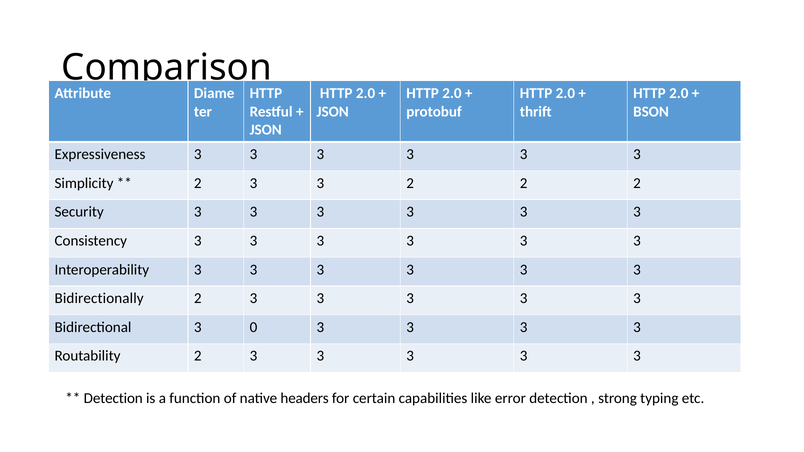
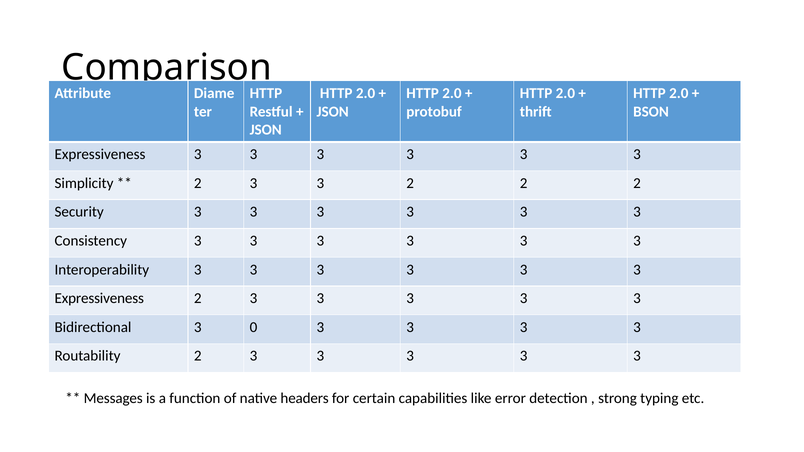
Bidirectionally at (99, 299): Bidirectionally -> Expressiveness
Detection at (113, 399): Detection -> Messages
